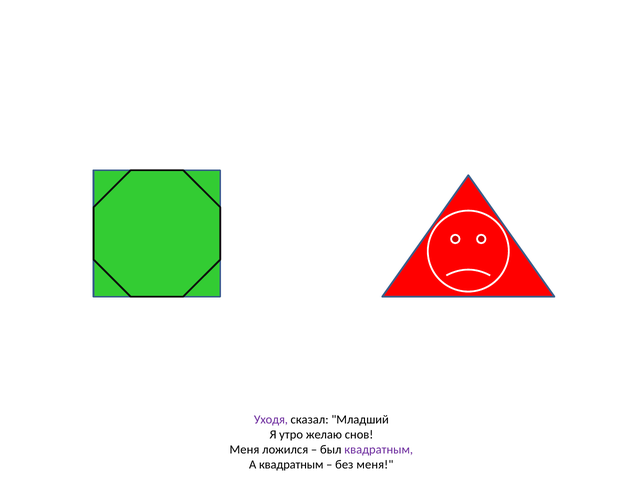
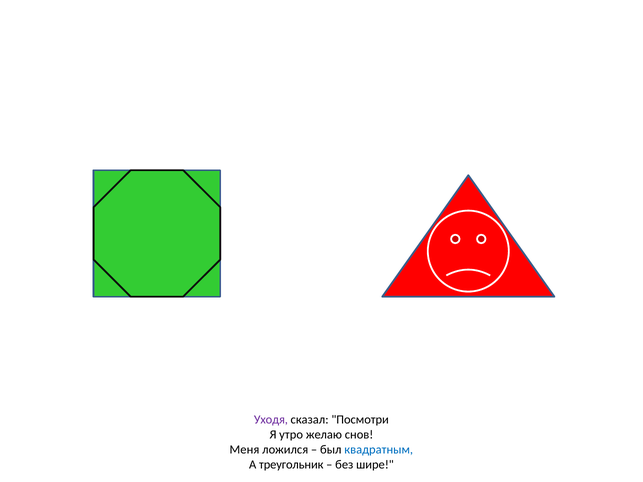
Младший: Младший -> Посмотри
квадратным at (379, 450) colour: purple -> blue
А квадратным: квадратным -> треугольник
без меня: меня -> шире
